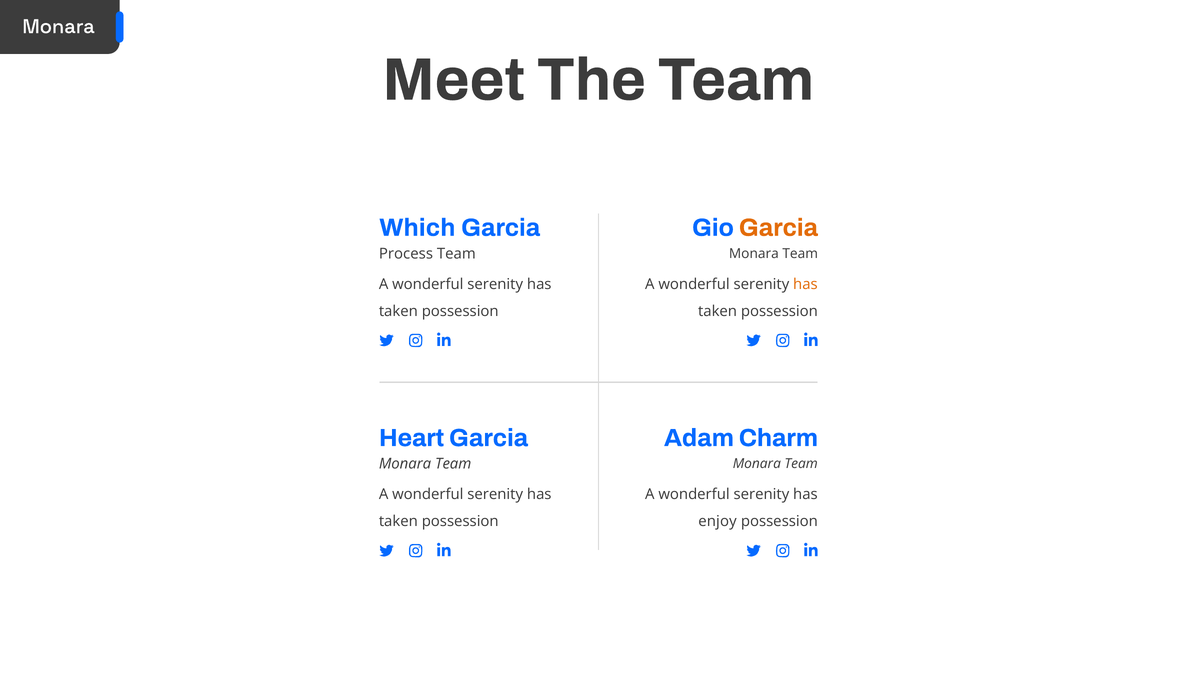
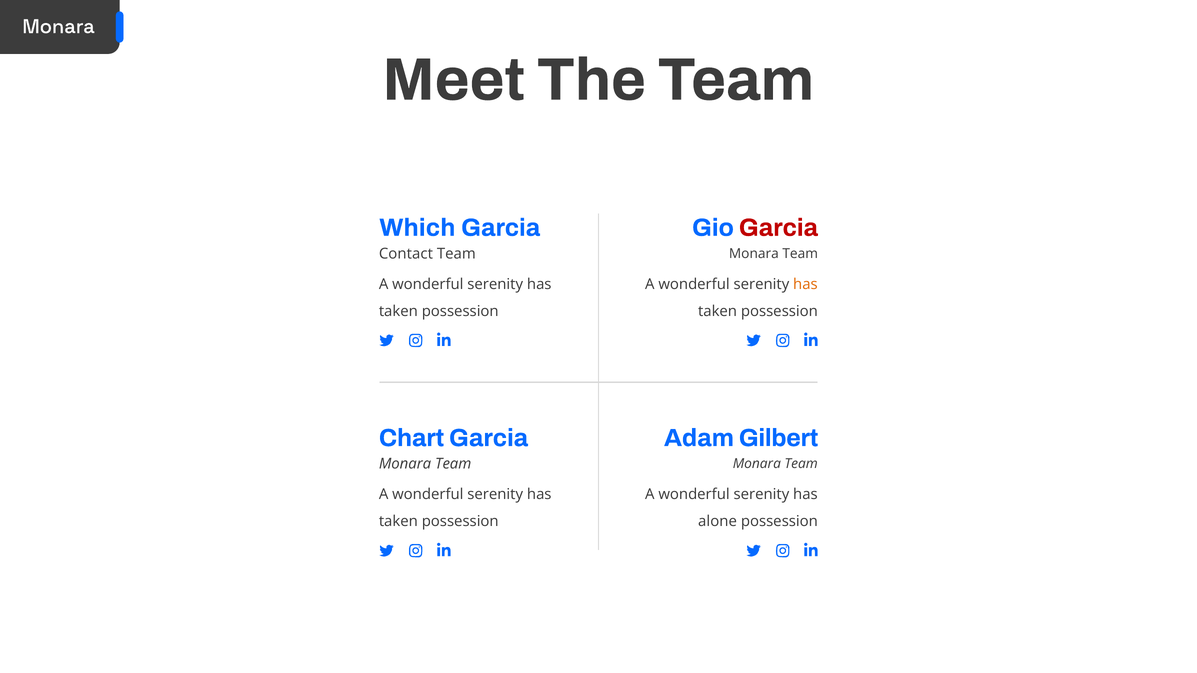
Garcia at (778, 228) colour: orange -> red
Process: Process -> Contact
Heart: Heart -> Chart
Charm: Charm -> Gilbert
enjoy: enjoy -> alone
